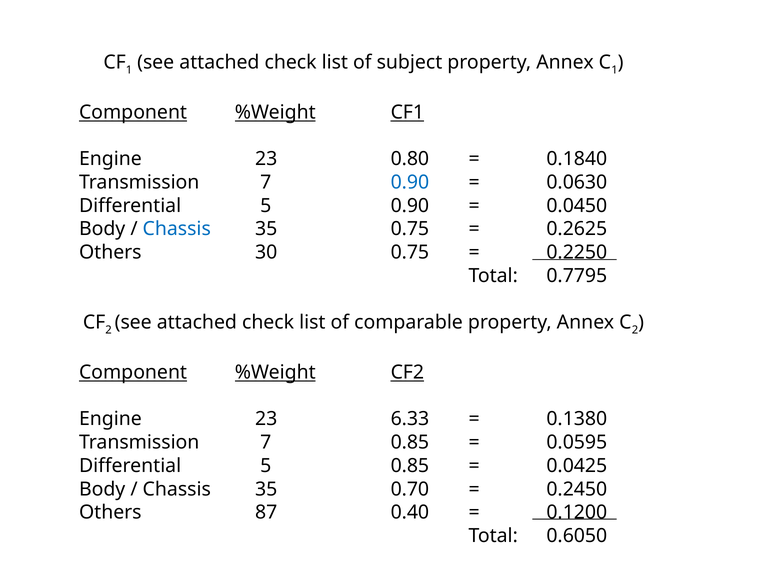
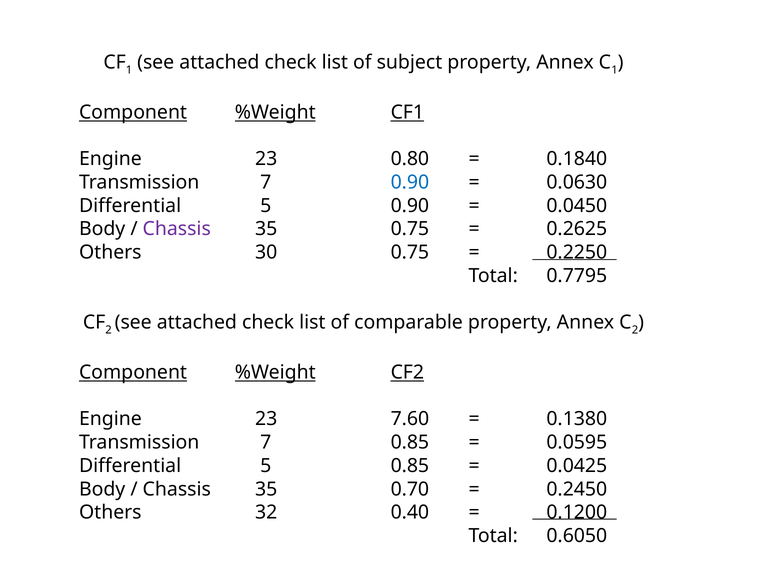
Chassis at (177, 229) colour: blue -> purple
6.33: 6.33 -> 7.60
87: 87 -> 32
